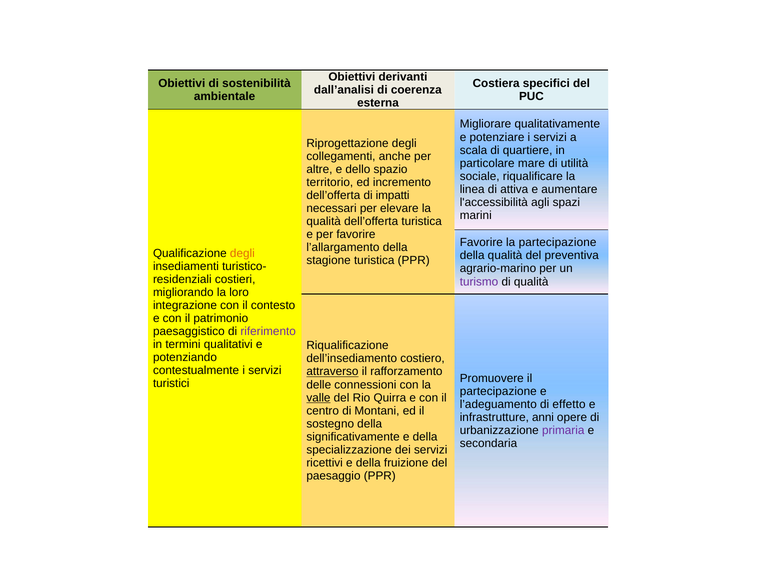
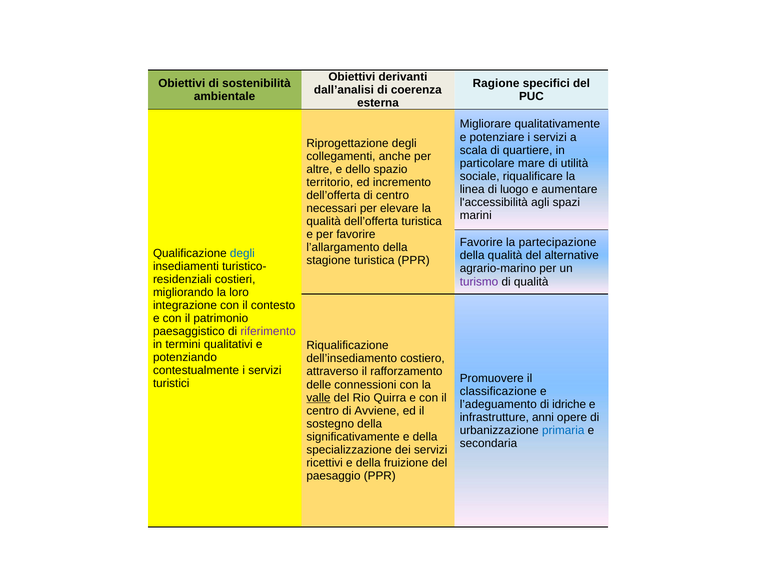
Costiera: Costiera -> Ragione
attiva: attiva -> luogo
di impatti: impatti -> centro
degli at (242, 253) colour: orange -> blue
preventiva: preventiva -> alternative
attraverso underline: present -> none
partecipazione at (498, 391): partecipazione -> classificazione
effetto: effetto -> idriche
Montani: Montani -> Avviene
primaria colour: purple -> blue
